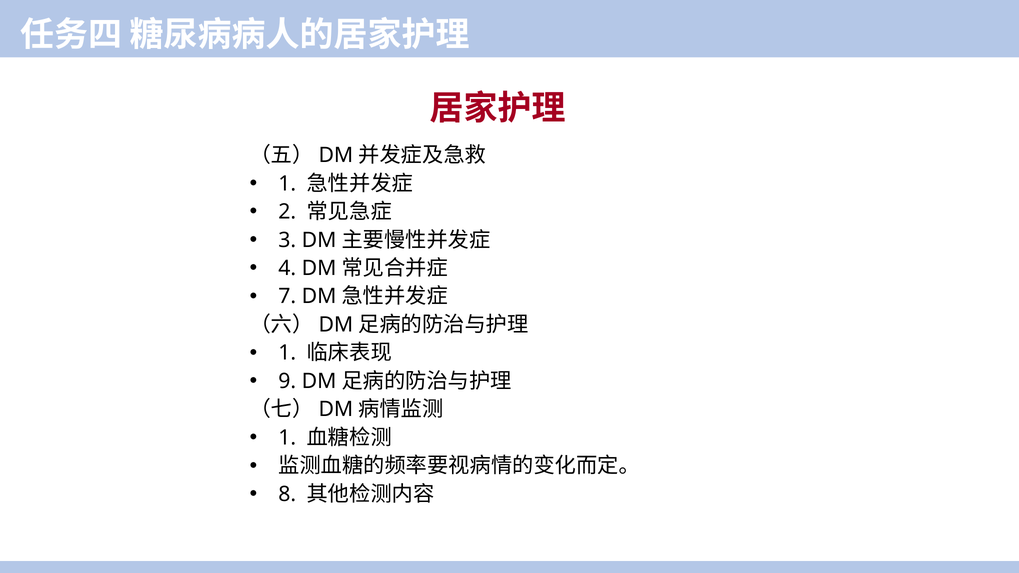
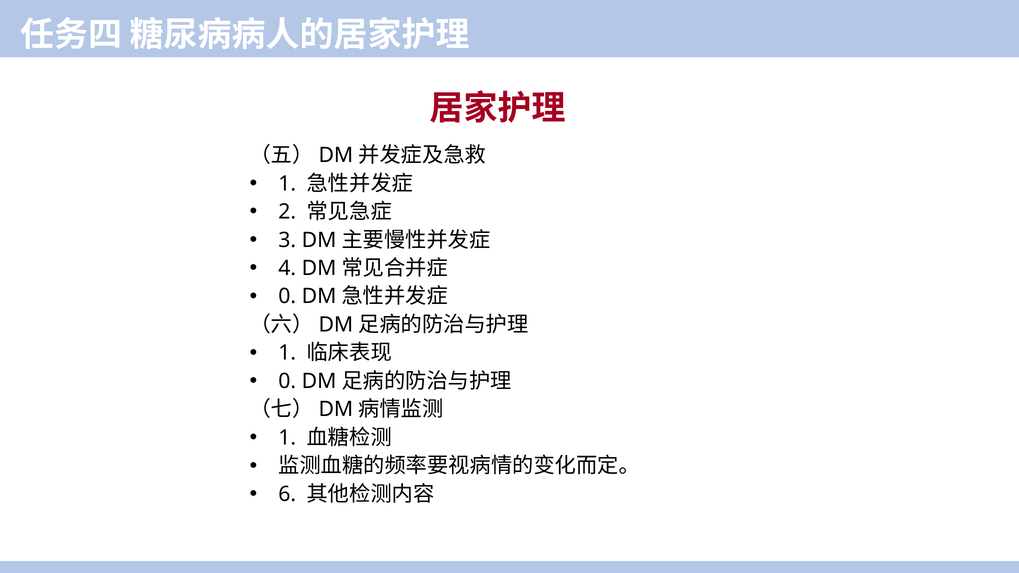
7 at (287, 297): 7 -> 0
9 at (287, 381): 9 -> 0
8: 8 -> 6
